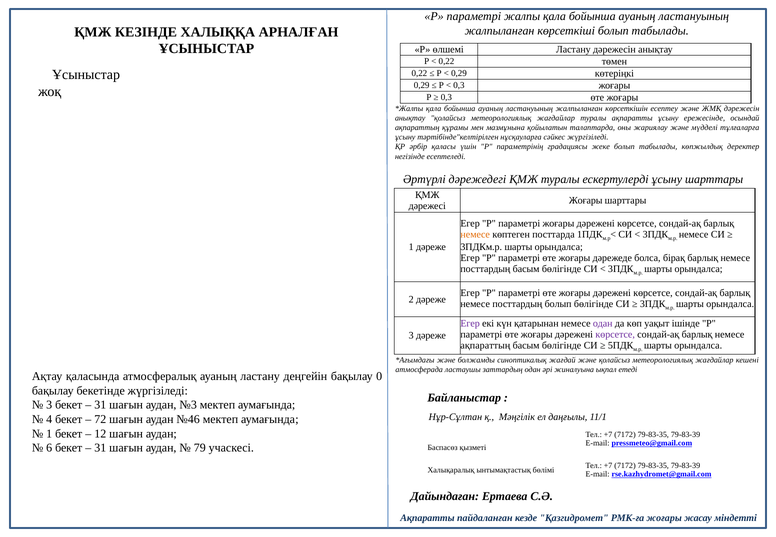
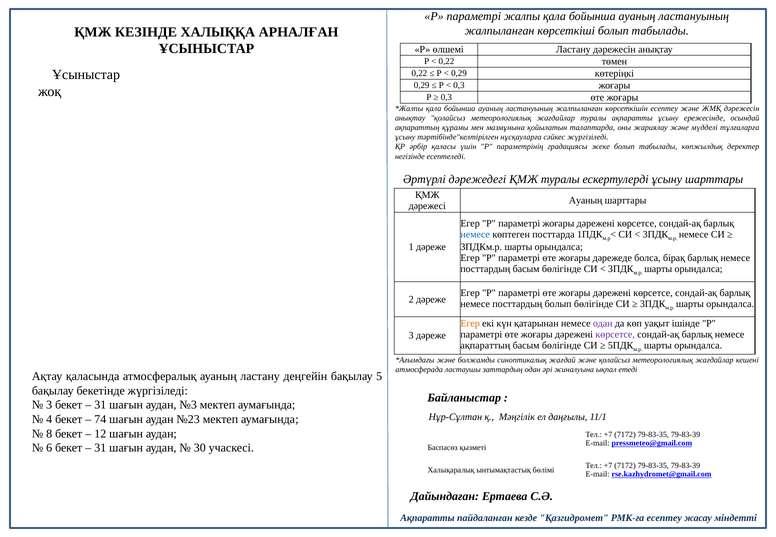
Жоғары at (586, 200): Жоғары -> Ауаның
немесе at (475, 235) colour: orange -> blue
Егер at (470, 324) colour: purple -> orange
0: 0 -> 5
72: 72 -> 74
№46: №46 -> №23
1 at (49, 434): 1 -> 8
79: 79 -> 30
РМК-ға жоғары: жоғары -> есептеу
